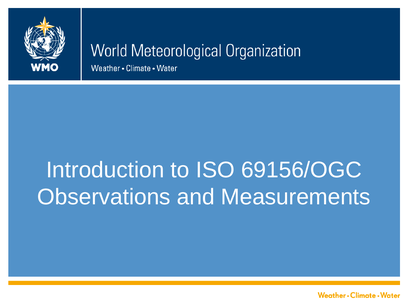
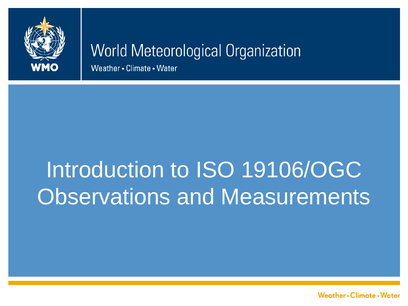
69156/OGC: 69156/OGC -> 19106/OGC
